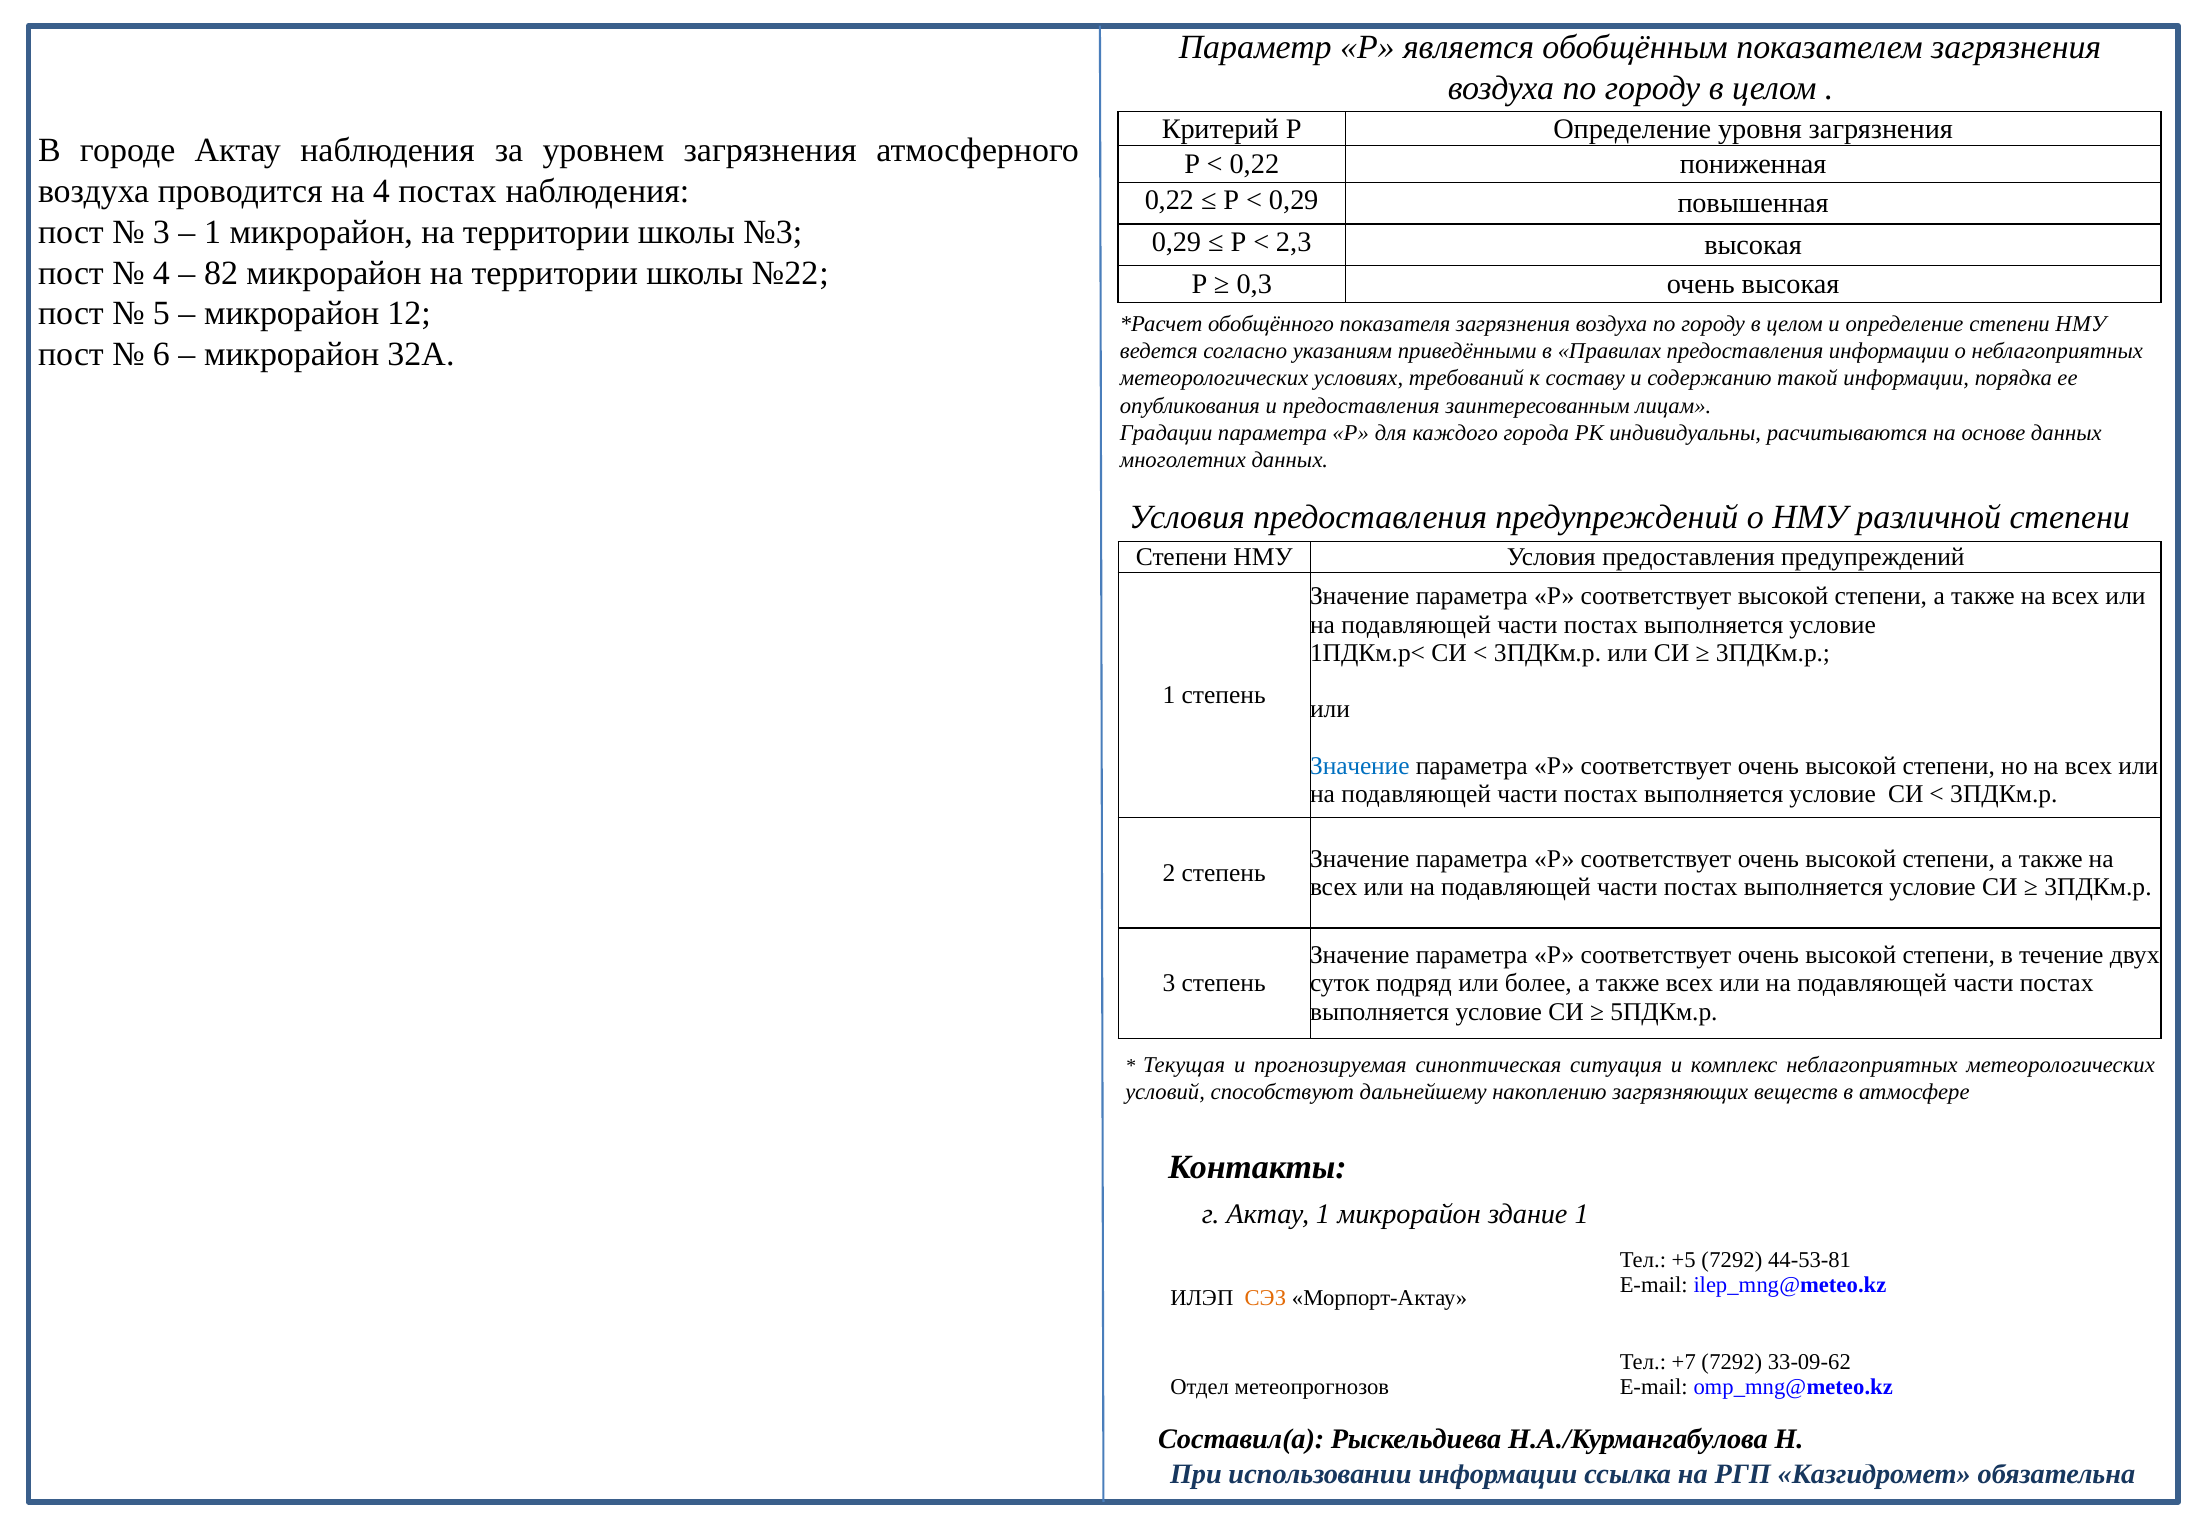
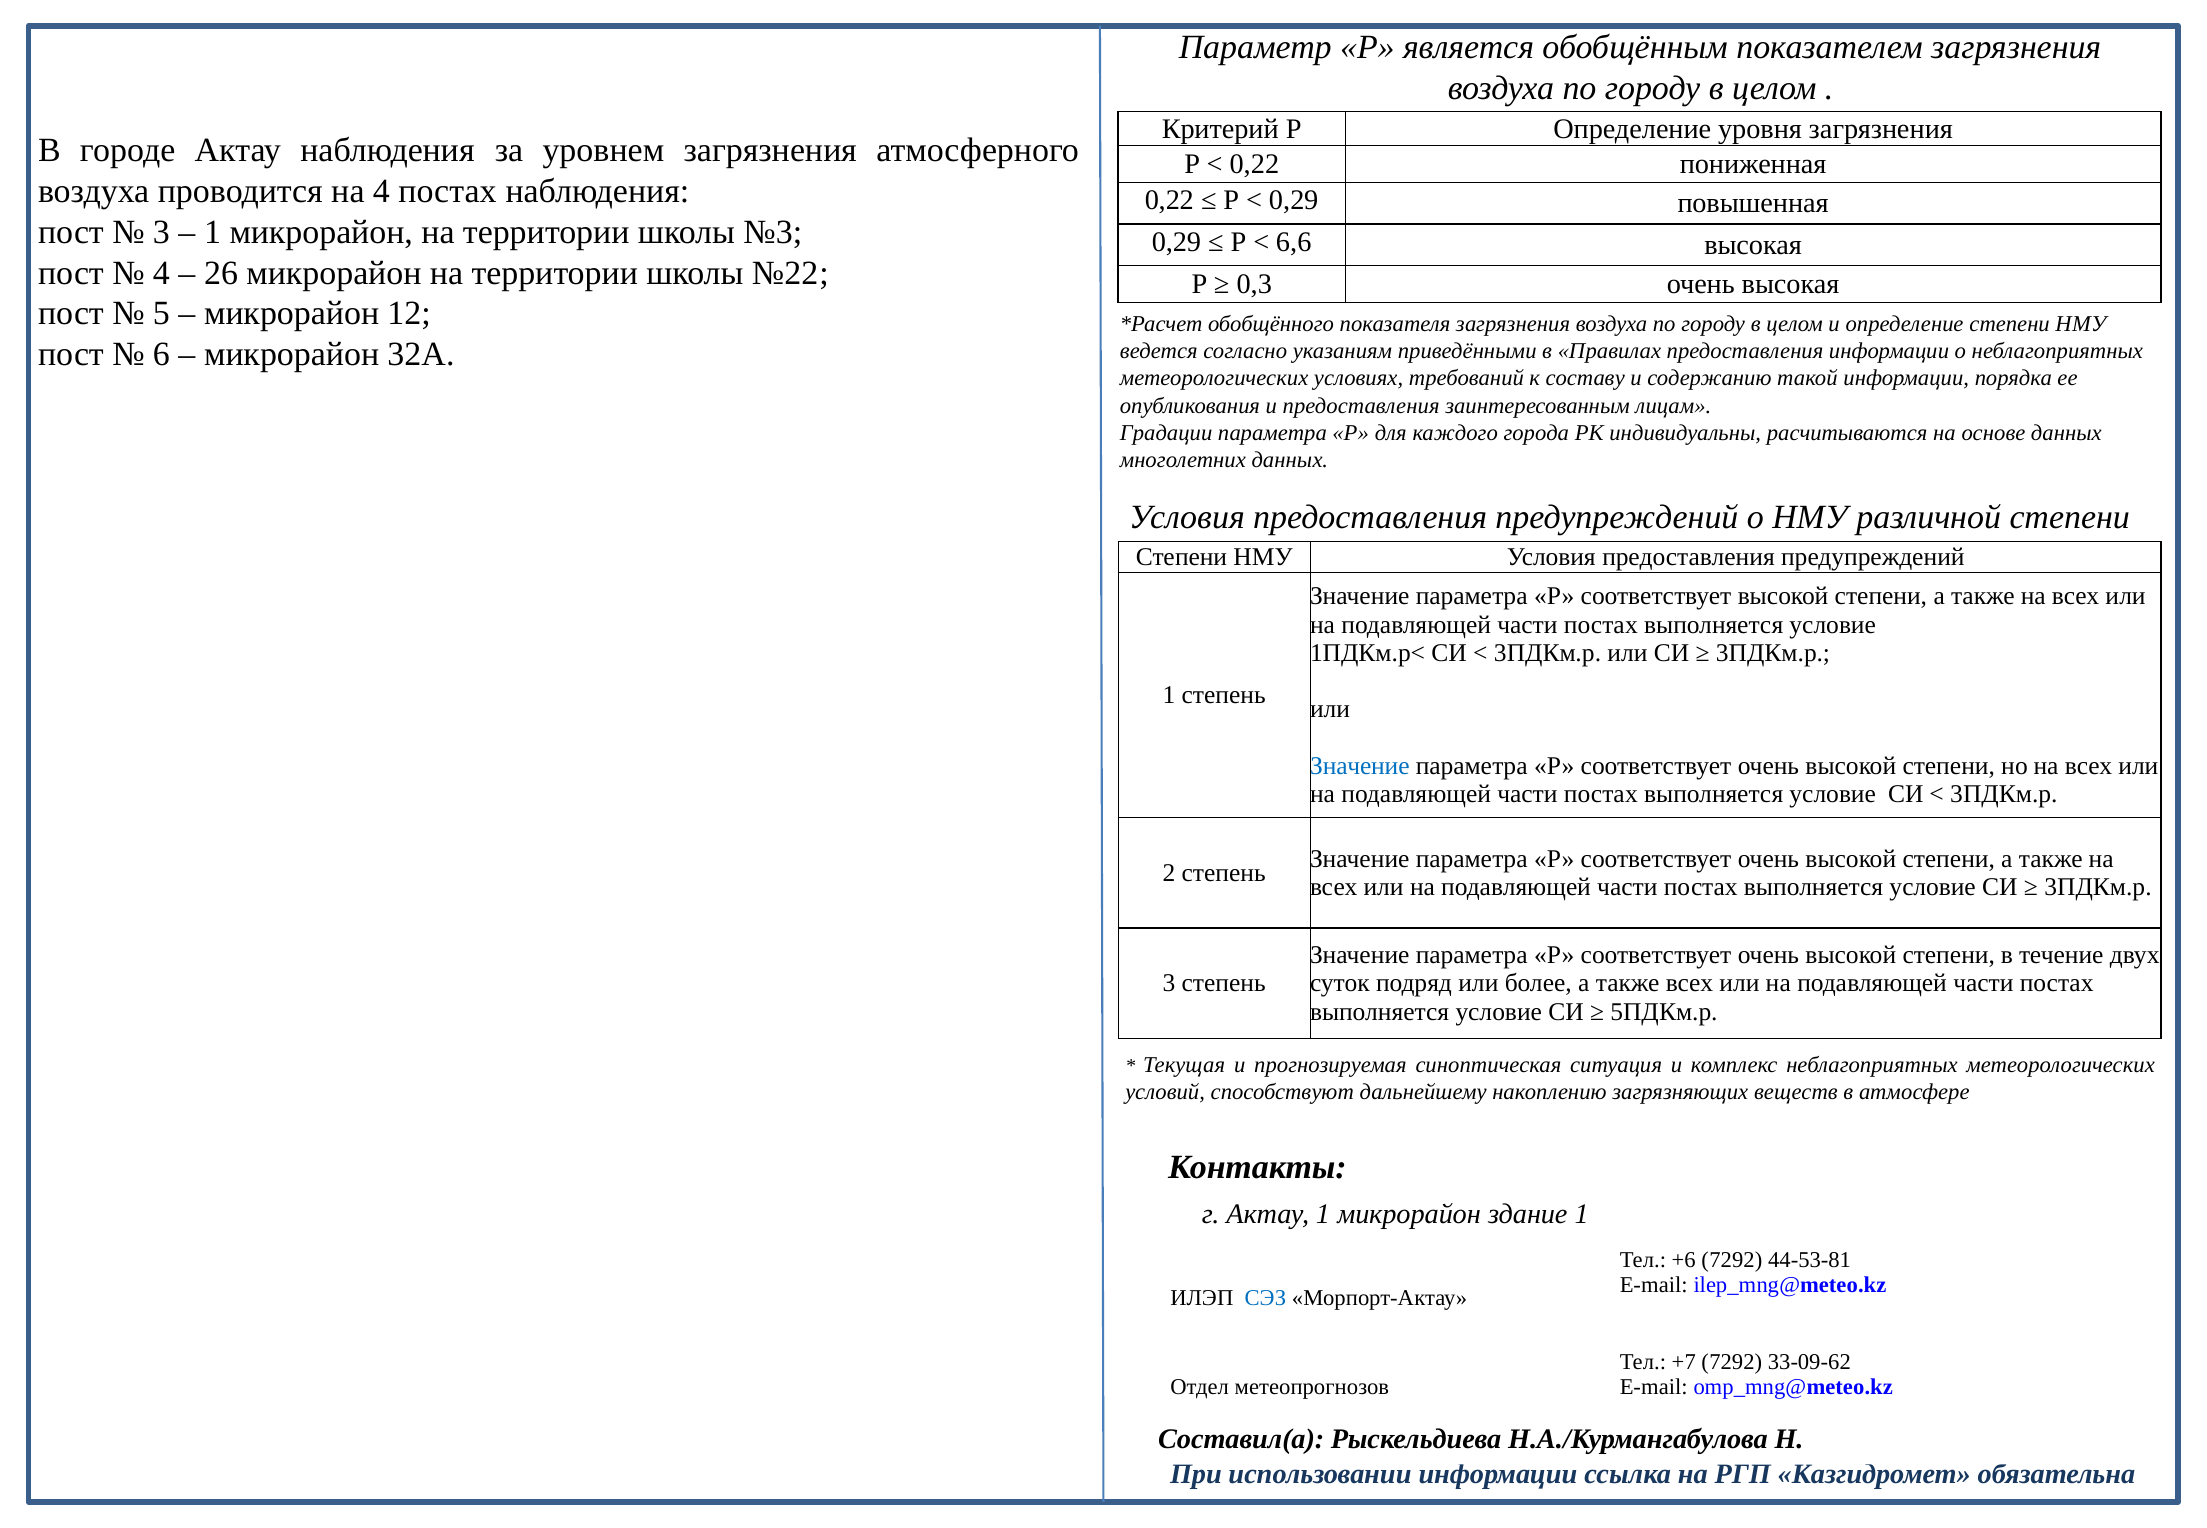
2,3: 2,3 -> 6,6
82: 82 -> 26
+5: +5 -> +6
СЭЗ colour: orange -> blue
